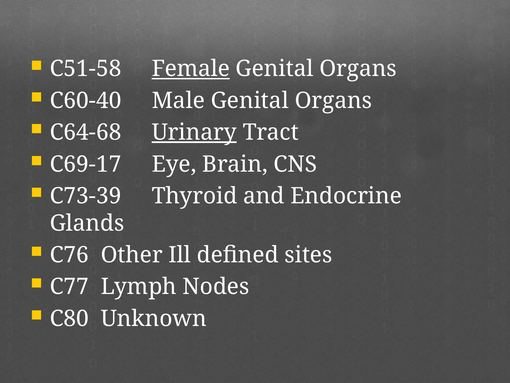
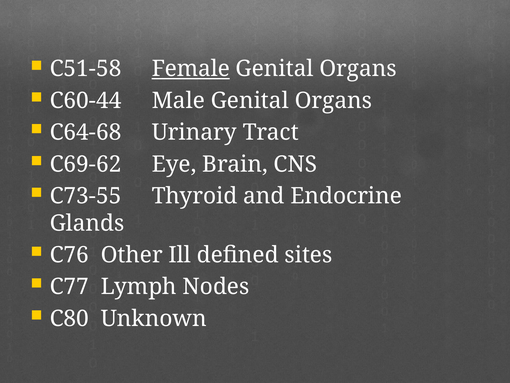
C60-40: C60-40 -> C60-44
Urinary underline: present -> none
C69-17: C69-17 -> C69-62
C73-39: C73-39 -> C73-55
